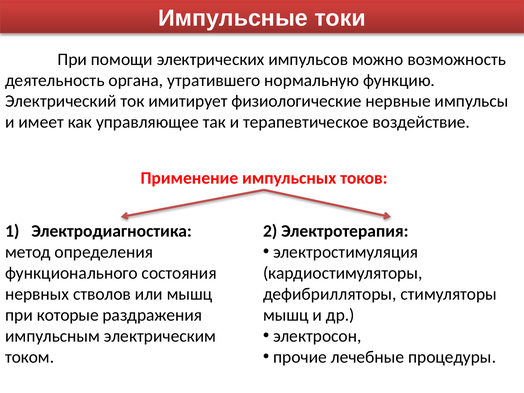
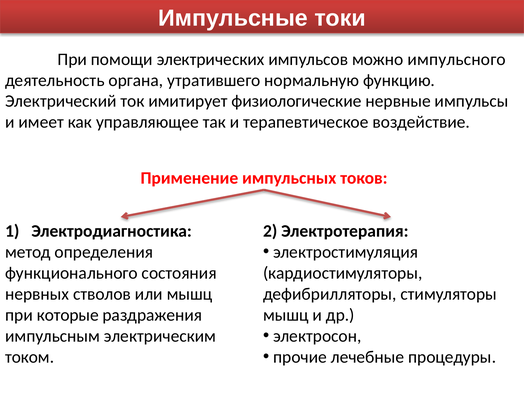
возможность: возможность -> импульсного
